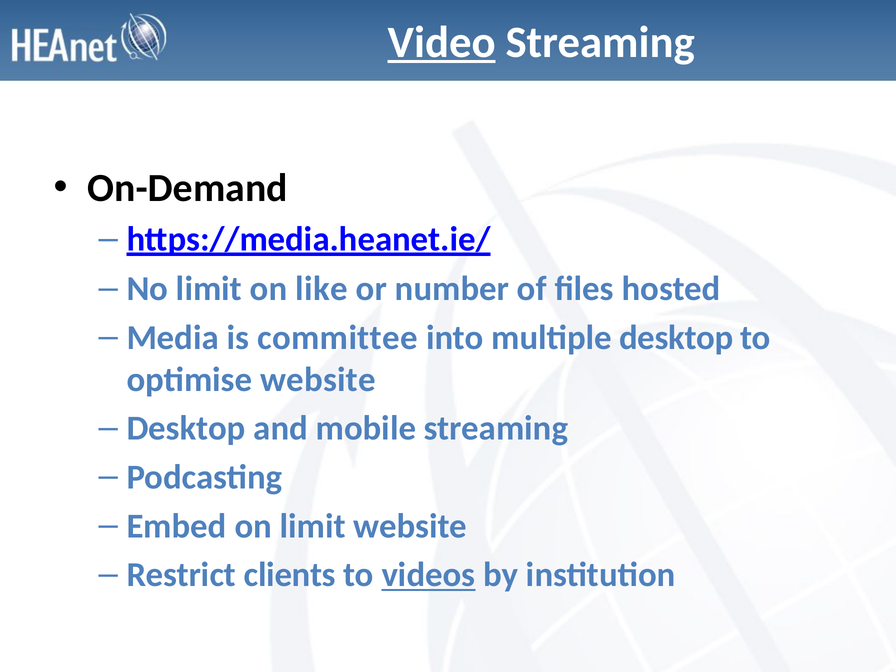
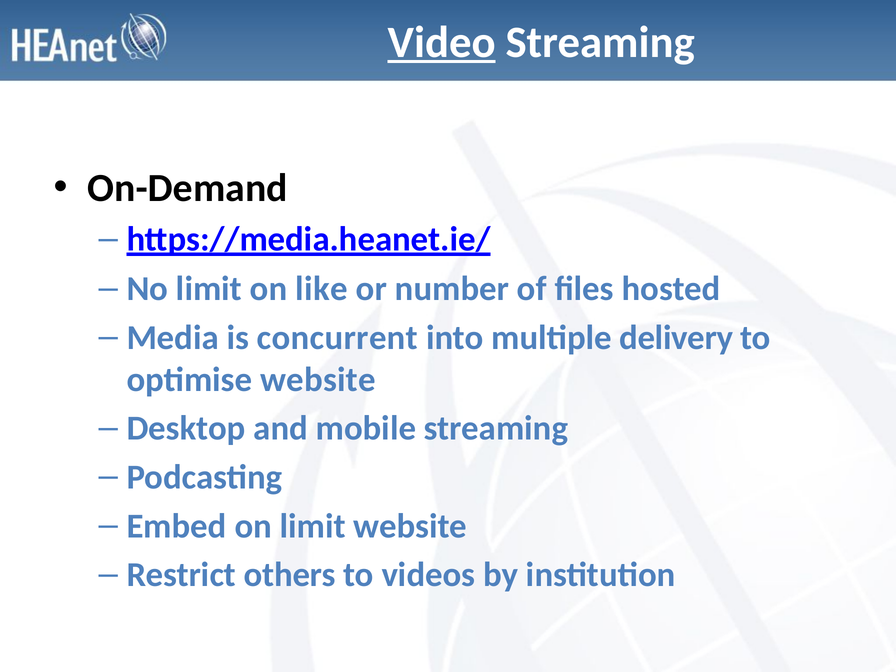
committee: committee -> concurrent
multiple desktop: desktop -> delivery
clients: clients -> others
videos underline: present -> none
